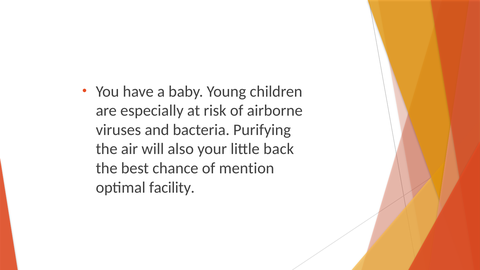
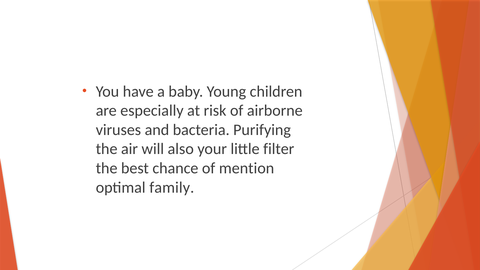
back: back -> filter
facility: facility -> family
